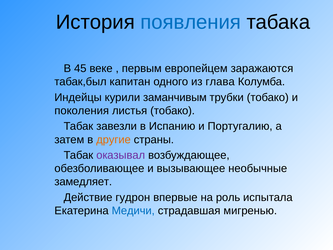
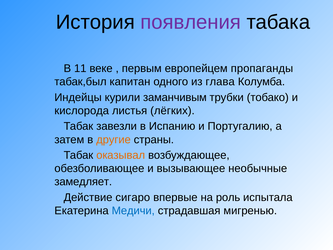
появления colour: blue -> purple
45: 45 -> 11
заражаются: заражаются -> пропаганды
поколения: поколения -> кислорода
листья тобако: тобако -> лёгких
оказывал colour: purple -> orange
гудрон: гудрон -> сигаро
